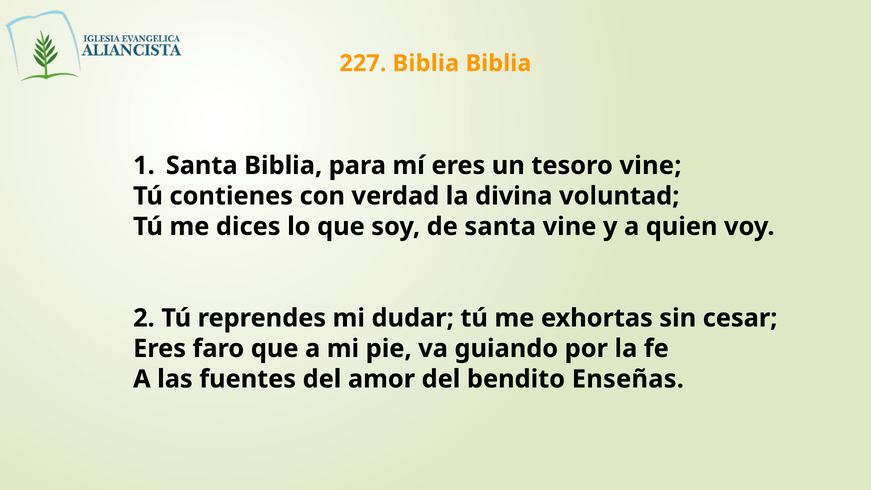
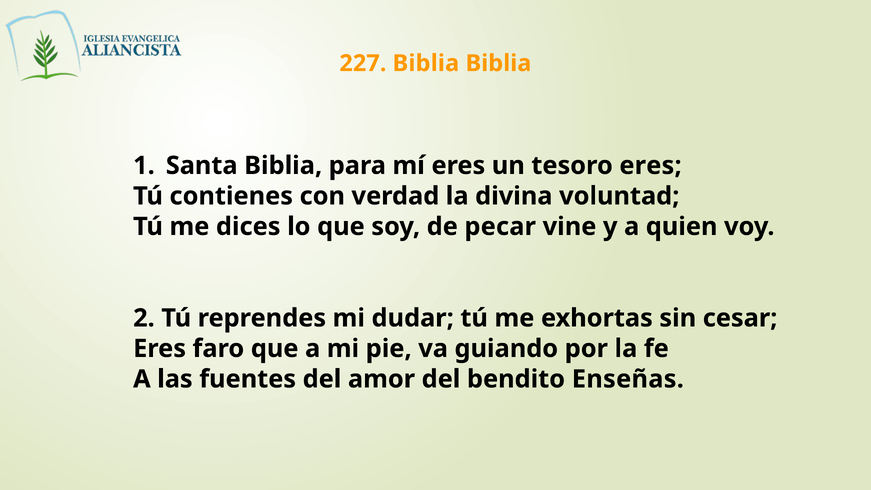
tesoro vine: vine -> eres
de santa: santa -> pecar
